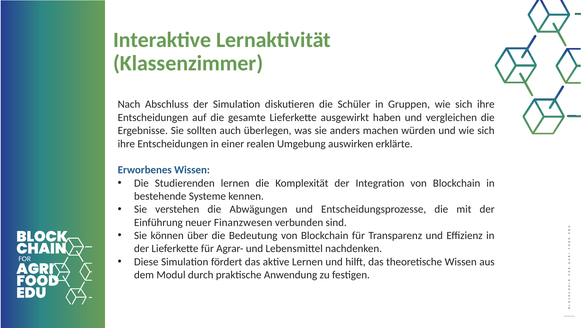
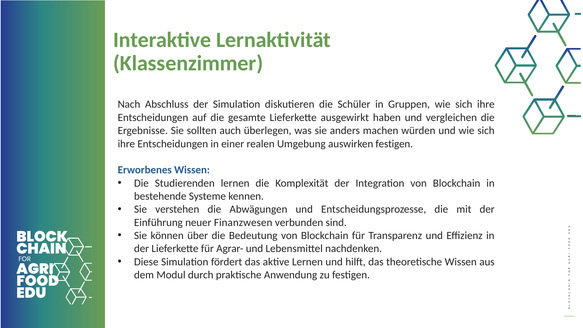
auswirken erklärte: erklärte -> festigen
